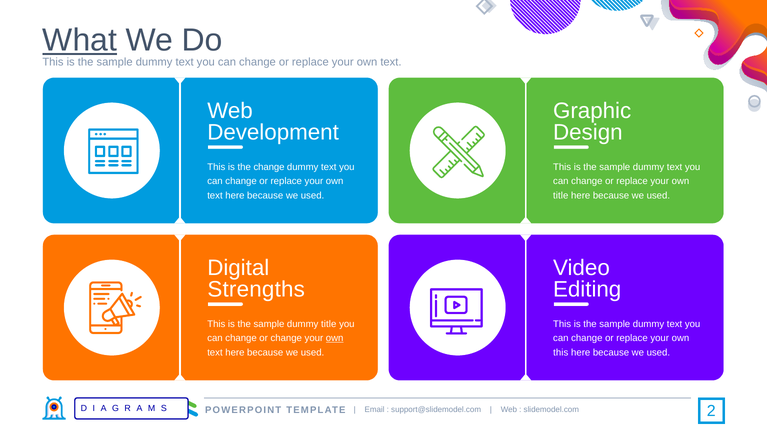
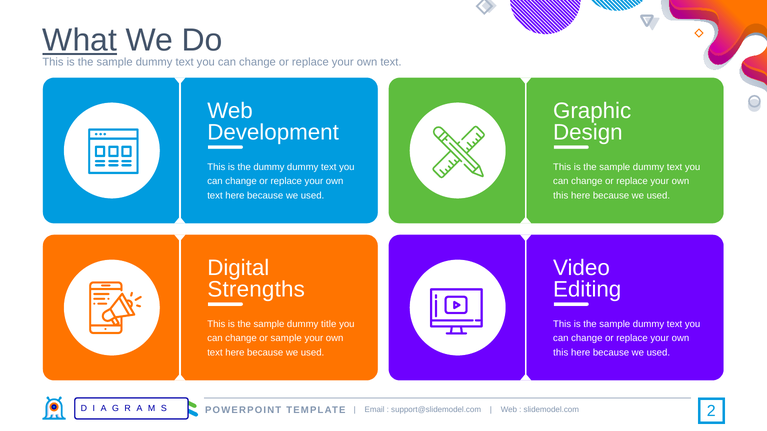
the change: change -> dummy
title at (561, 196): title -> this
or change: change -> sample
own at (335, 339) underline: present -> none
